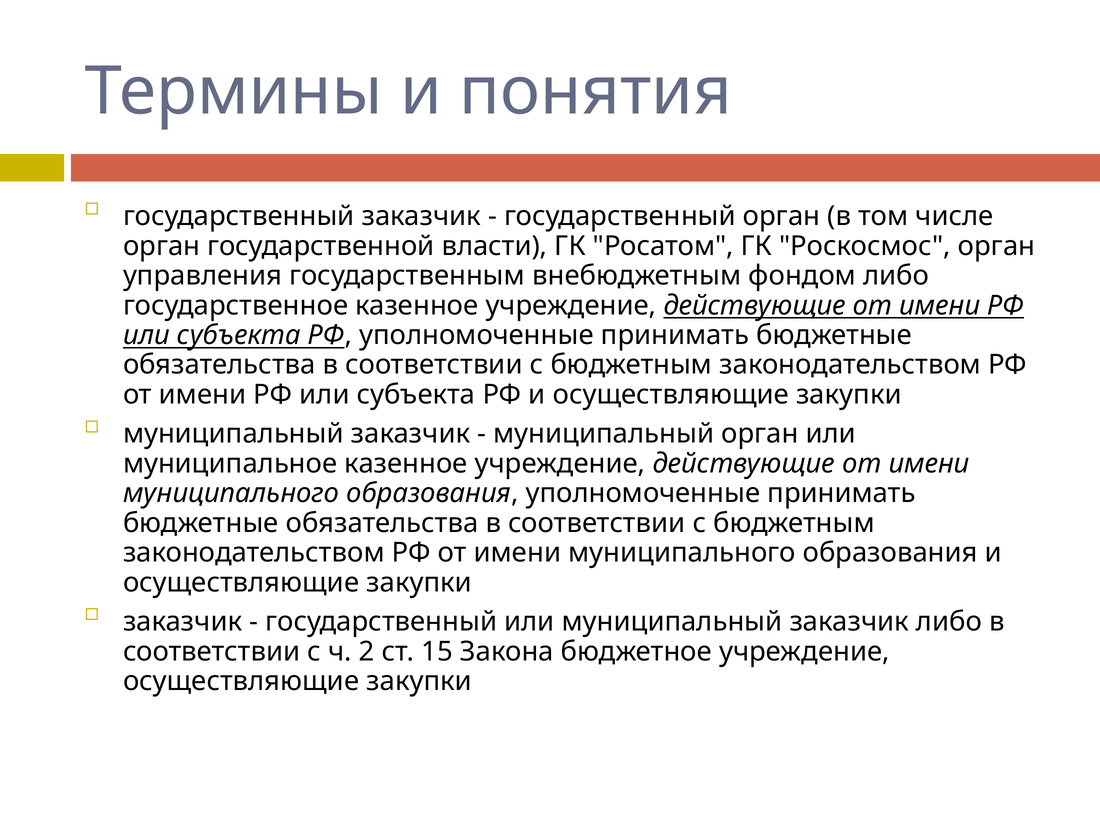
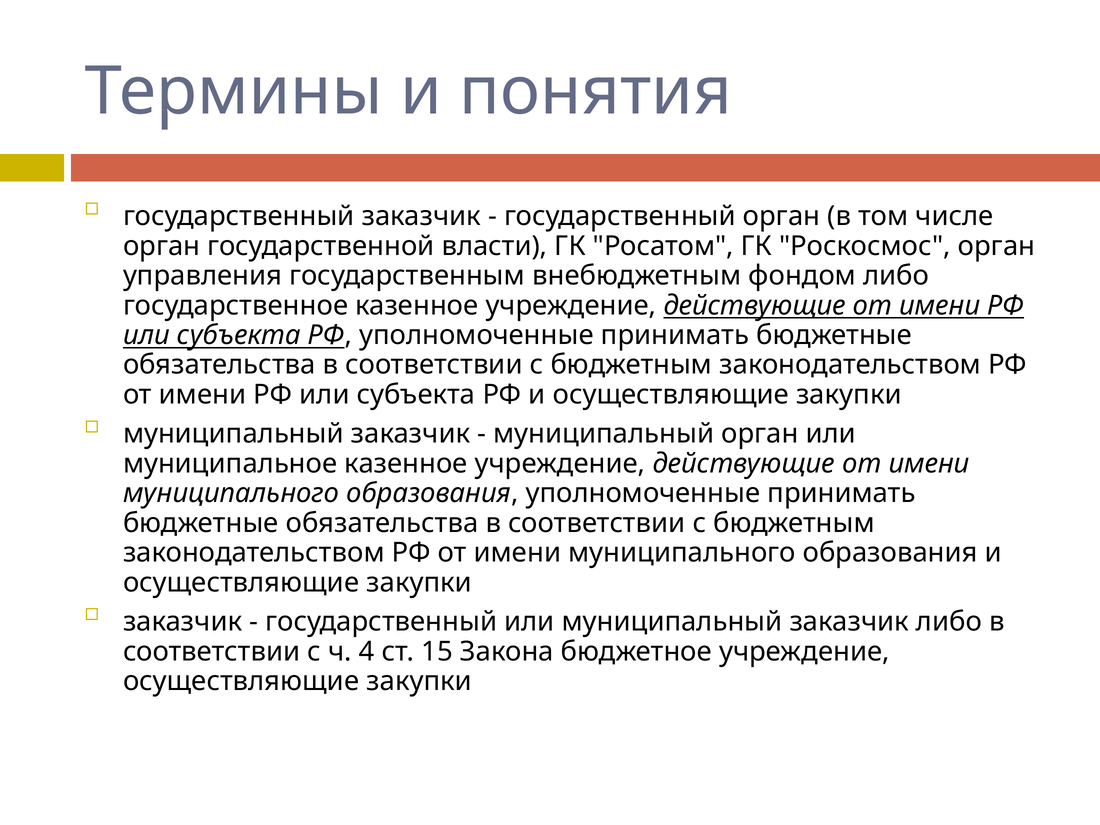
2: 2 -> 4
